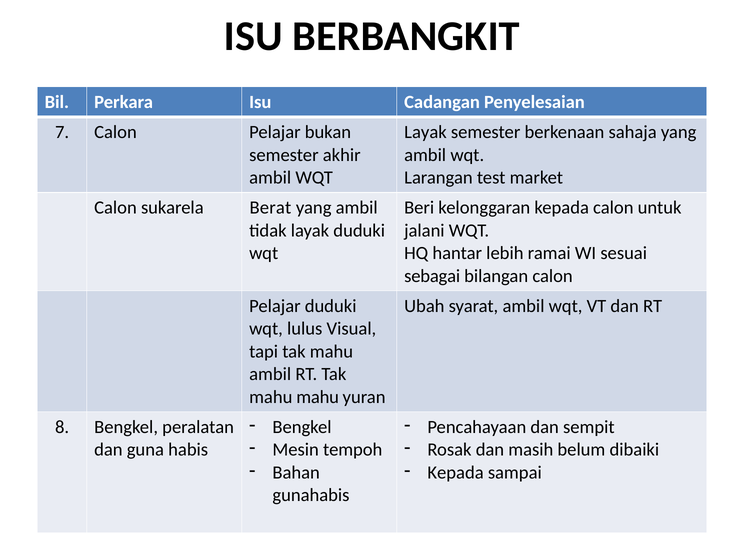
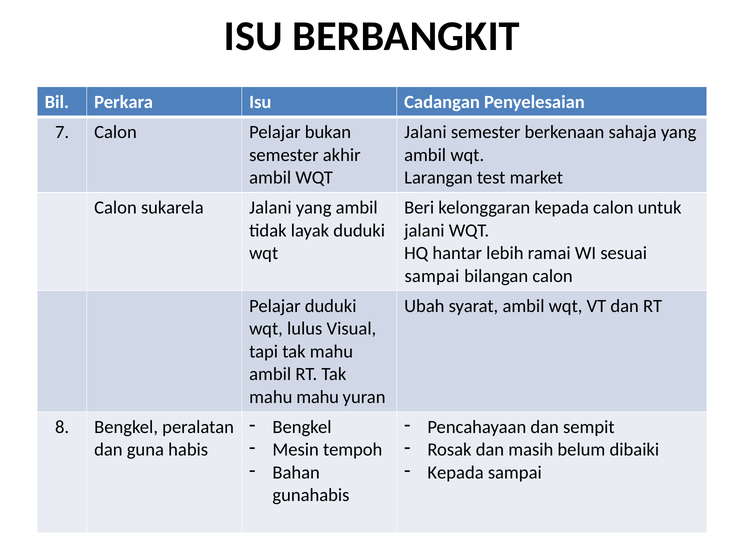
Layak at (425, 132): Layak -> Jalani
sukarela Berat: Berat -> Jalani
sebagai at (432, 276): sebagai -> sampai
